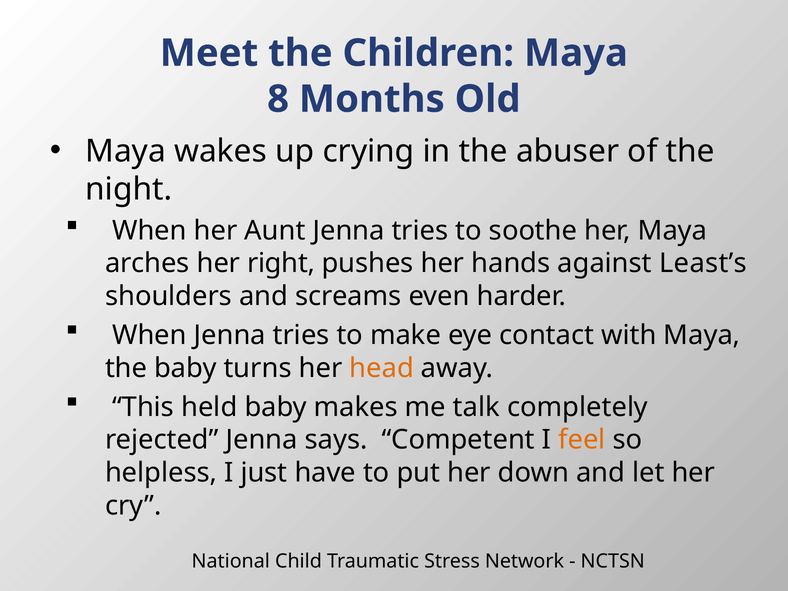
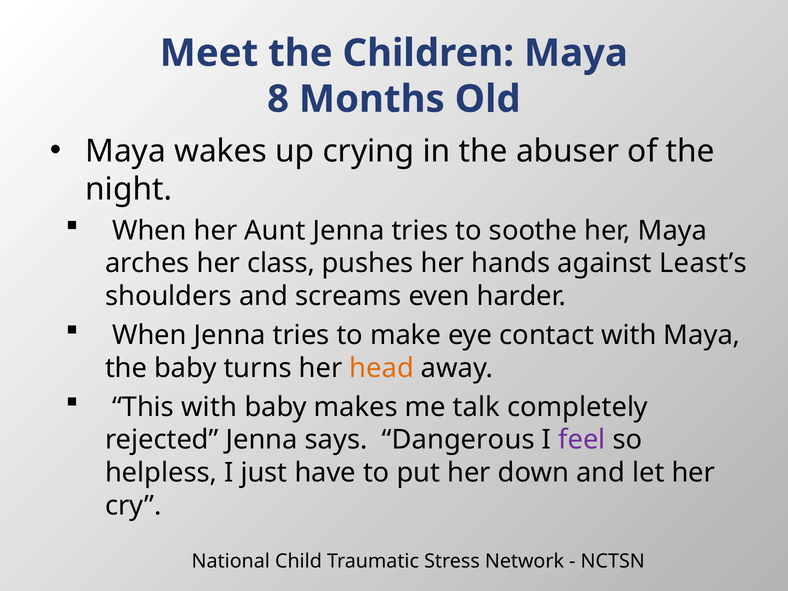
right: right -> class
This held: held -> with
Competent: Competent -> Dangerous
feel colour: orange -> purple
